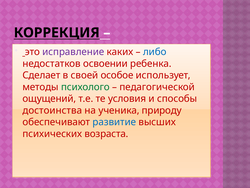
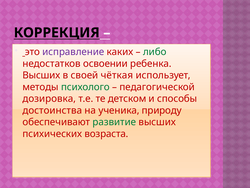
либо colour: blue -> green
Сделает at (41, 75): Сделает -> Высших
особое: особое -> чёткая
ощущений: ощущений -> дозировка
условия: условия -> детском
развитие colour: blue -> green
